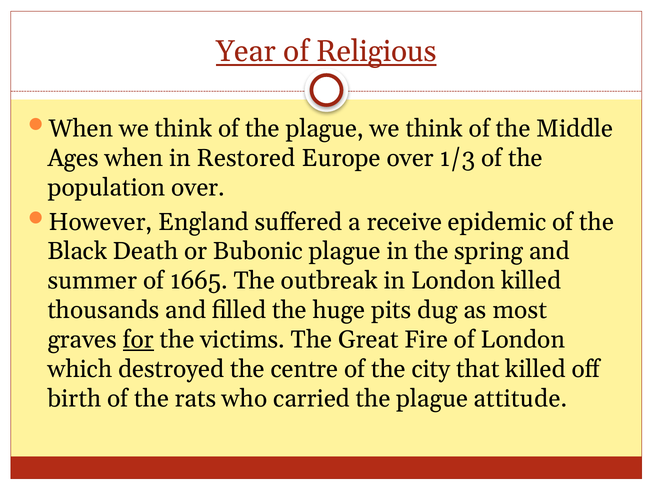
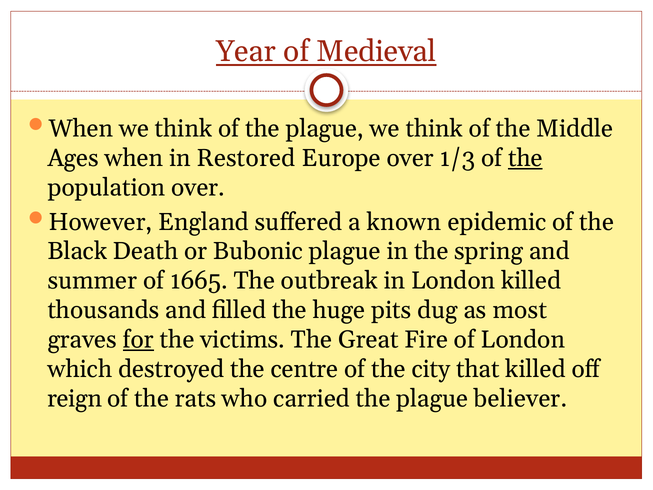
Religious: Religious -> Medieval
the at (525, 158) underline: none -> present
receive: receive -> known
birth: birth -> reign
attitude: attitude -> believer
